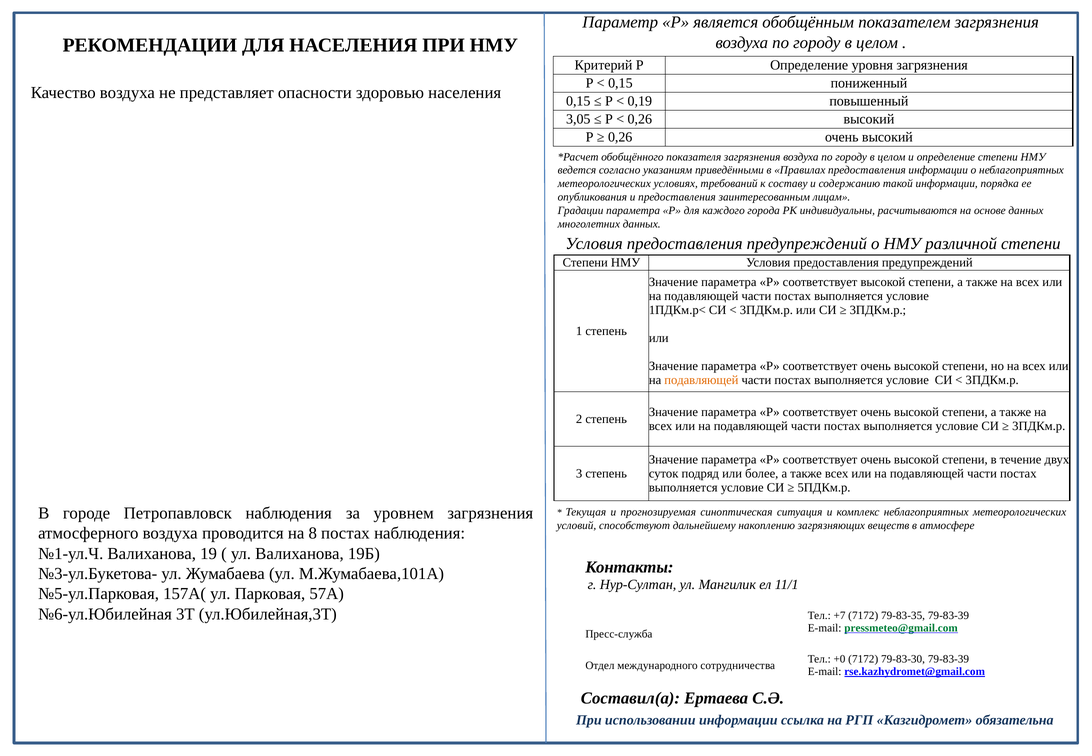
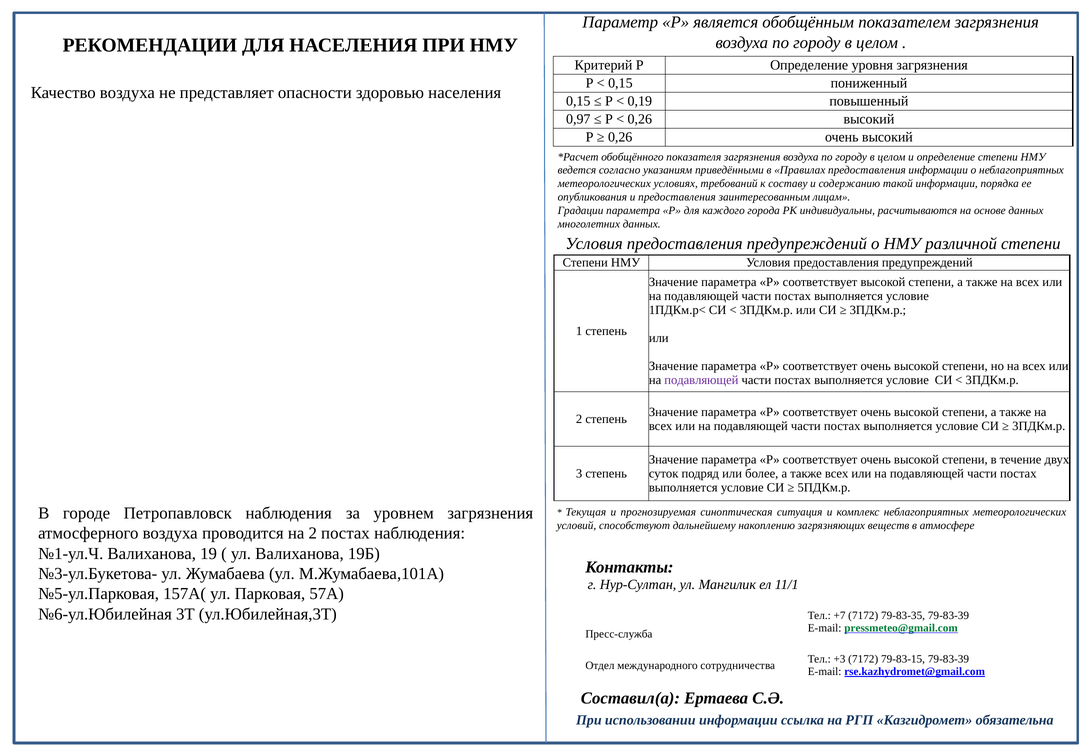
3,05: 3,05 -> 0,97
подавляющей at (701, 380) colour: orange -> purple
на 8: 8 -> 2
+0: +0 -> +3
79-83-30: 79-83-30 -> 79-83-15
